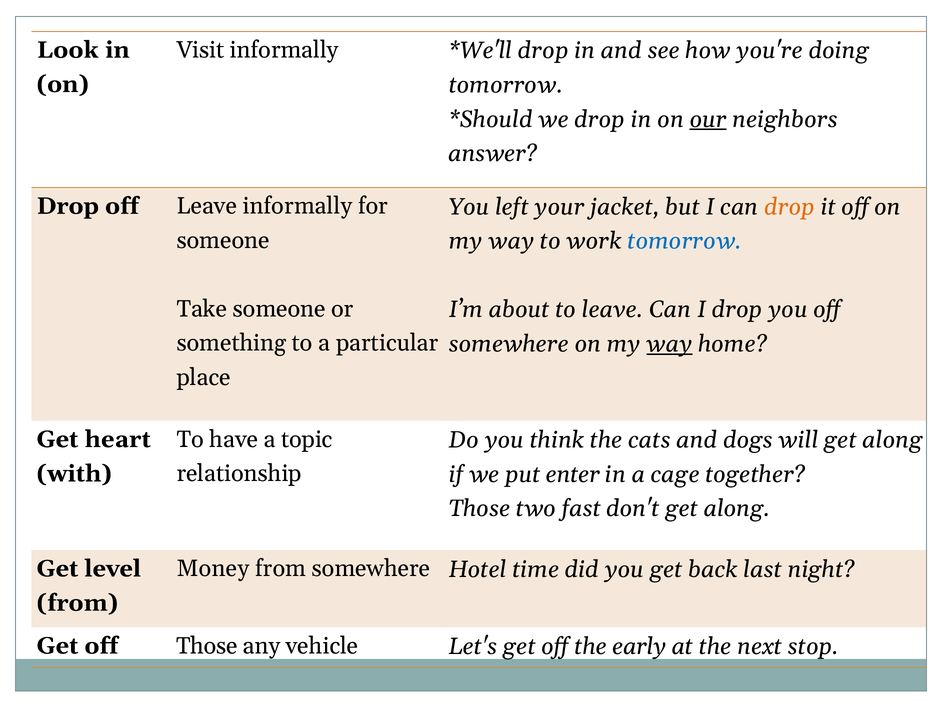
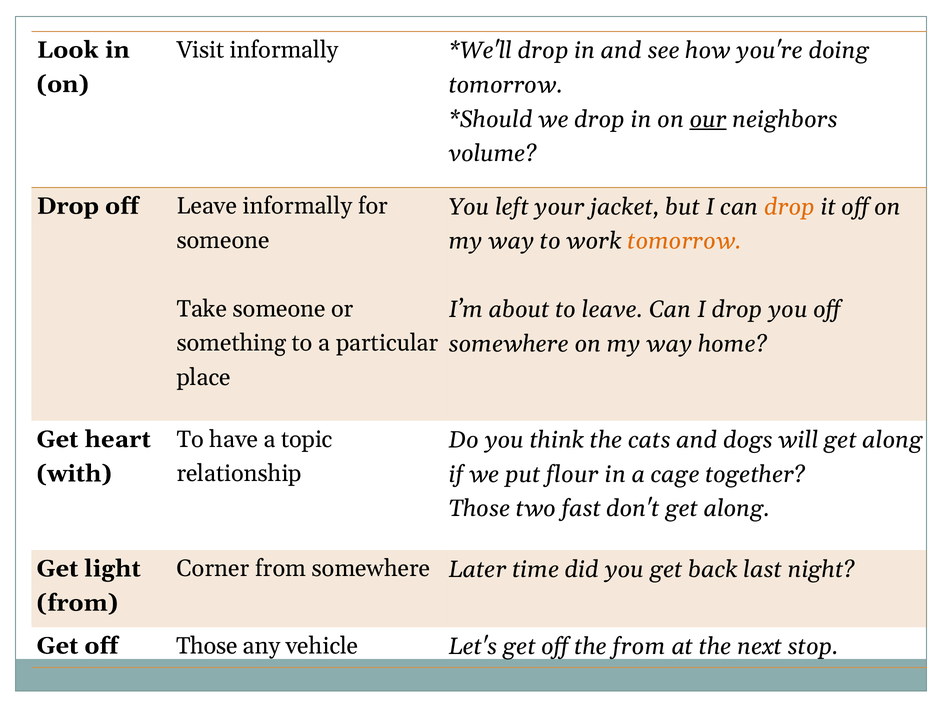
answer: answer -> volume
tomorrow at (685, 241) colour: blue -> orange
way at (669, 344) underline: present -> none
enter: enter -> flour
level: level -> light
Money: Money -> Corner
Hotel: Hotel -> Later
the early: early -> from
